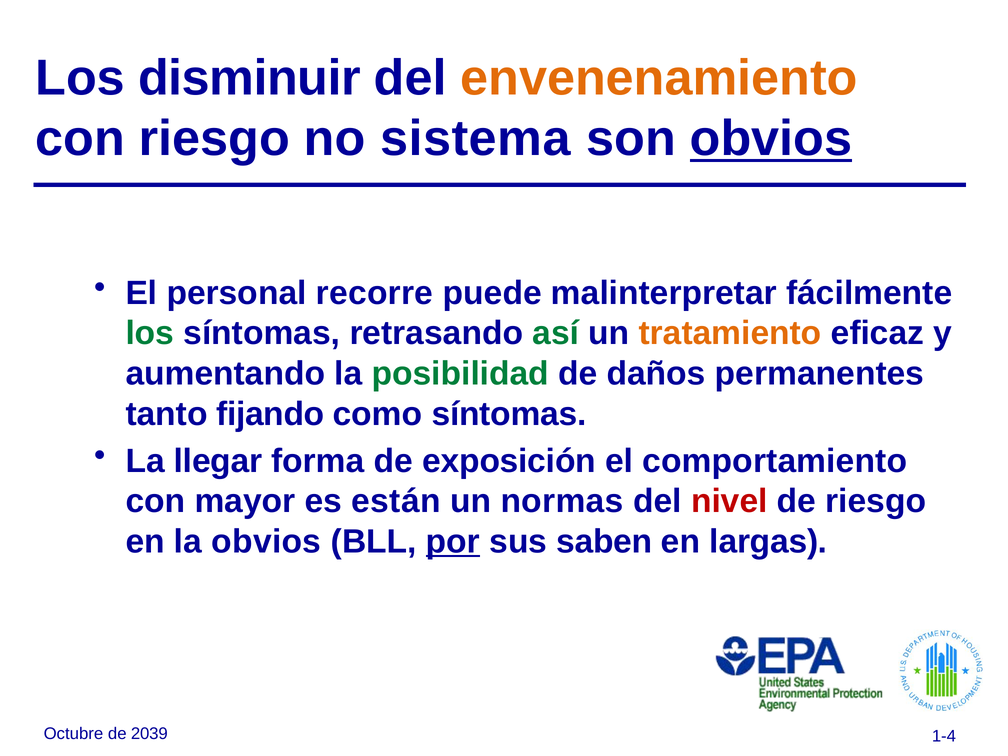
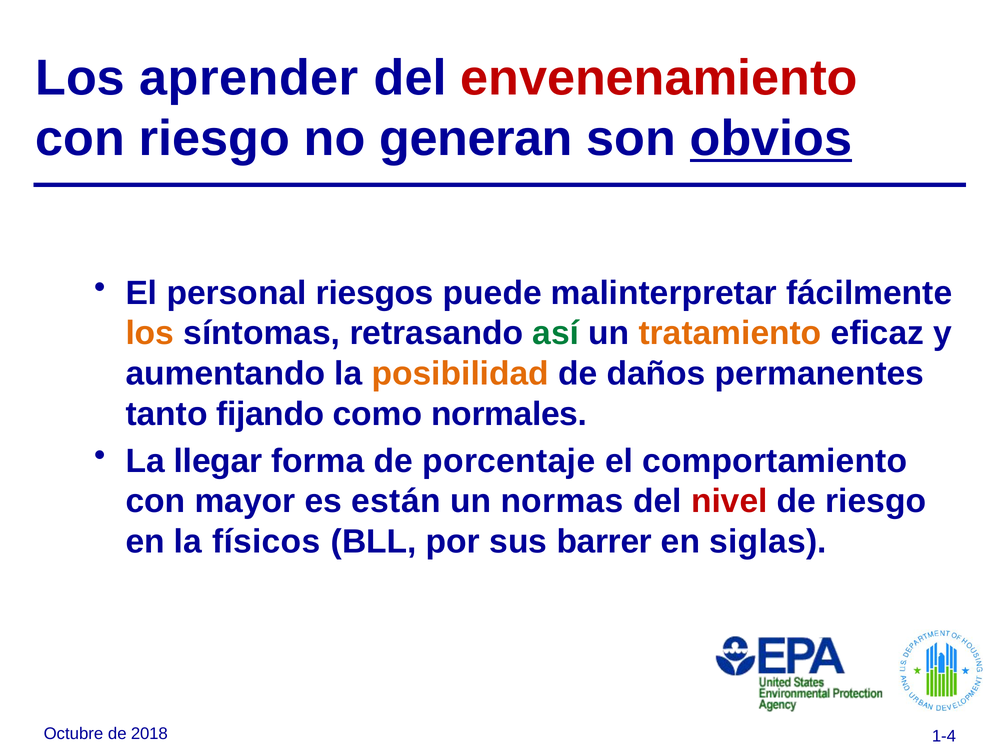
disminuir: disminuir -> aprender
envenenamiento colour: orange -> red
sistema: sistema -> generan
recorre: recorre -> riesgos
los at (150, 333) colour: green -> orange
posibilidad colour: green -> orange
como síntomas: síntomas -> normales
exposición: exposición -> porcentaje
la obvios: obvios -> físicos
por underline: present -> none
saben: saben -> barrer
largas: largas -> siglas
2039: 2039 -> 2018
